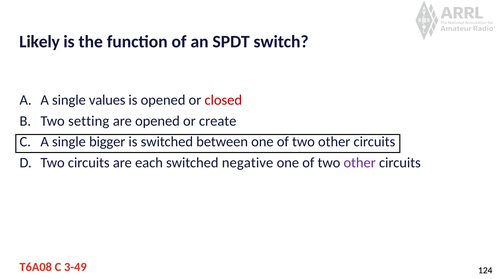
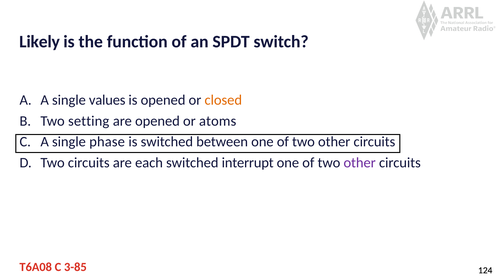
closed colour: red -> orange
create: create -> atoms
bigger: bigger -> phase
negative: negative -> interrupt
3-49: 3-49 -> 3-85
